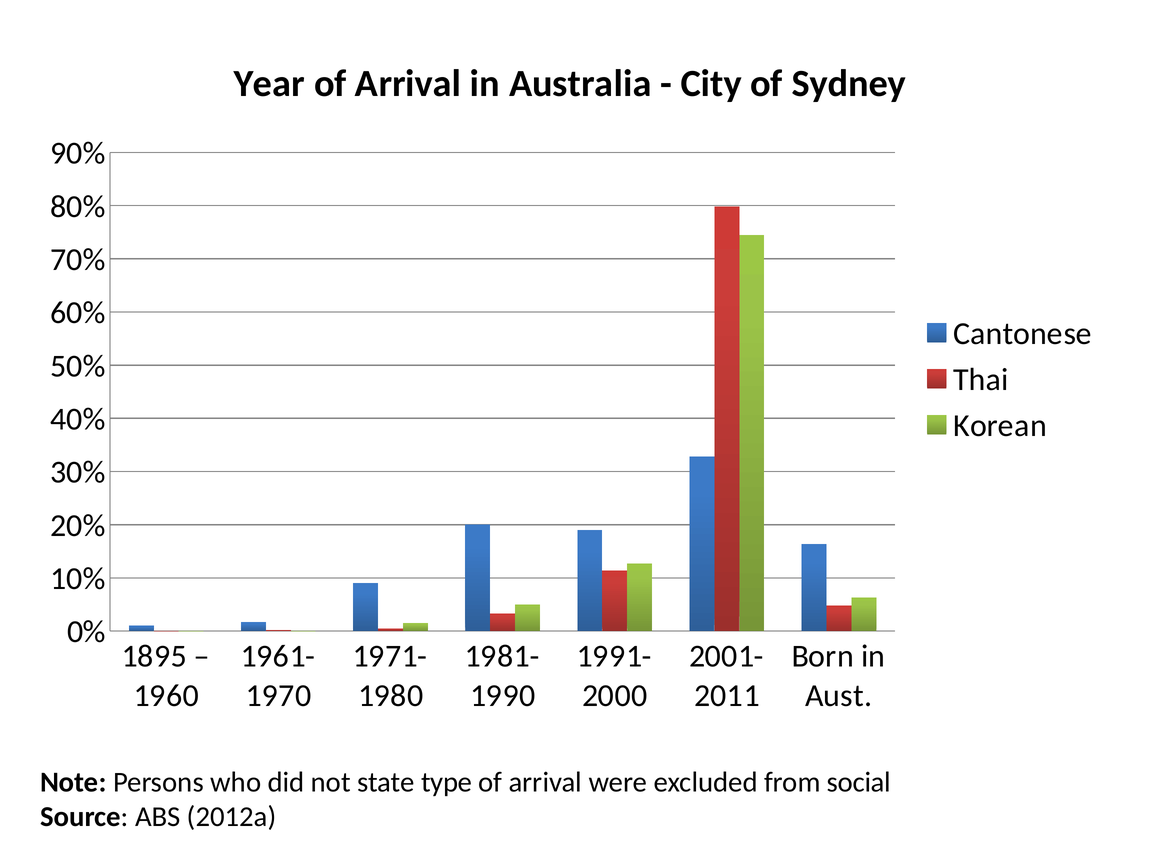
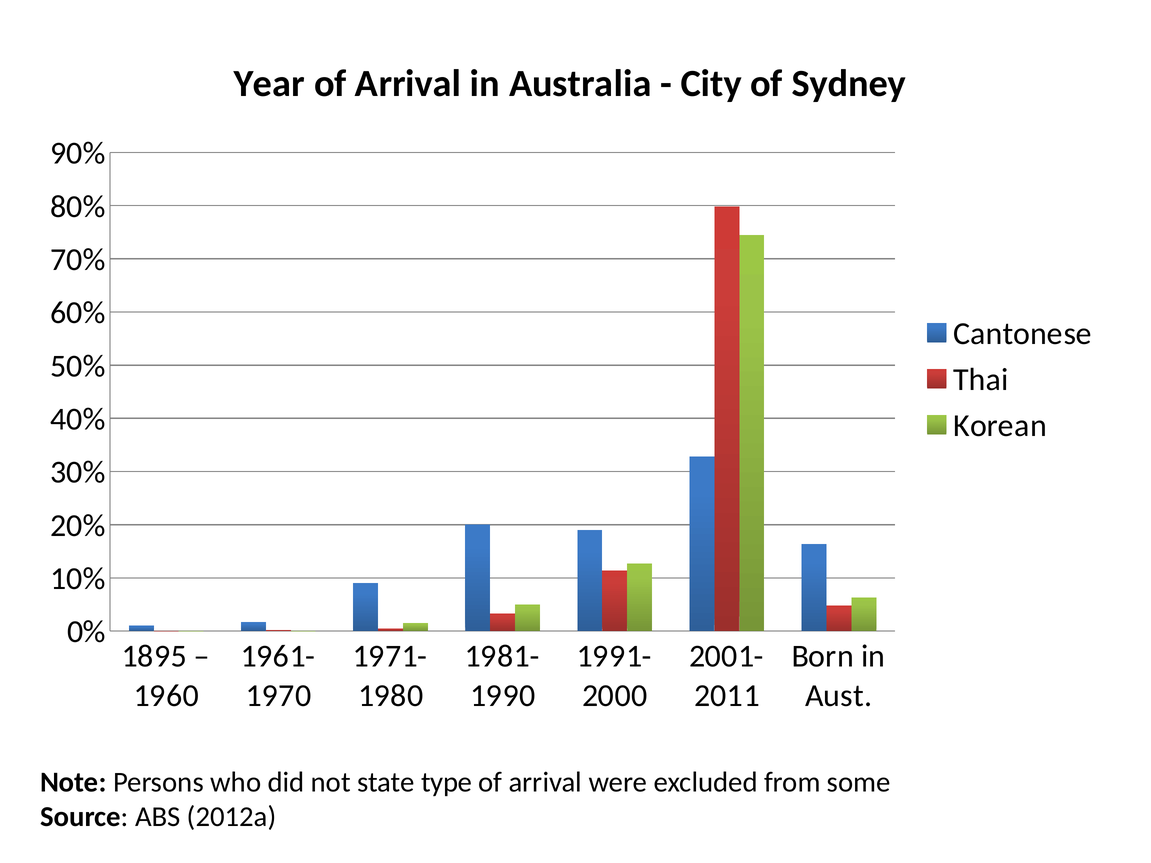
social: social -> some
